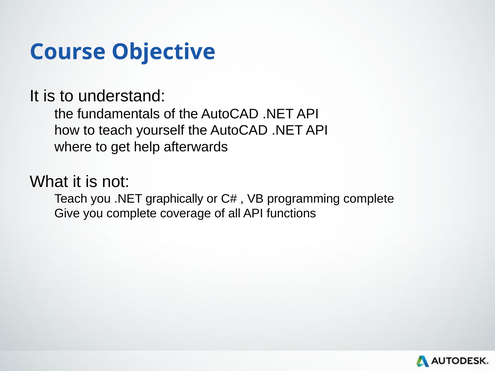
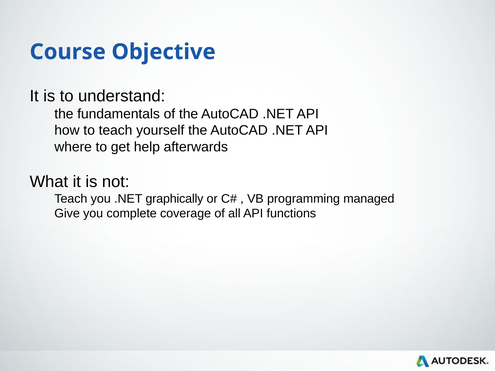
programming complete: complete -> managed
